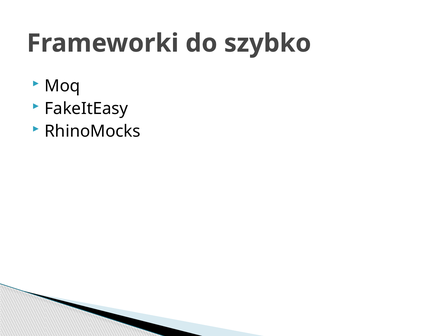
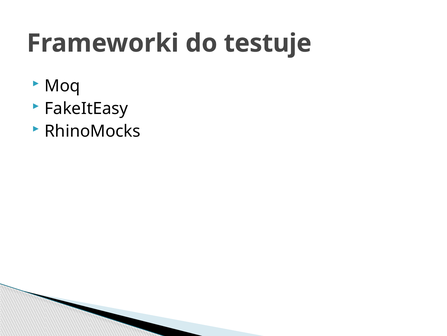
szybko: szybko -> testuje
